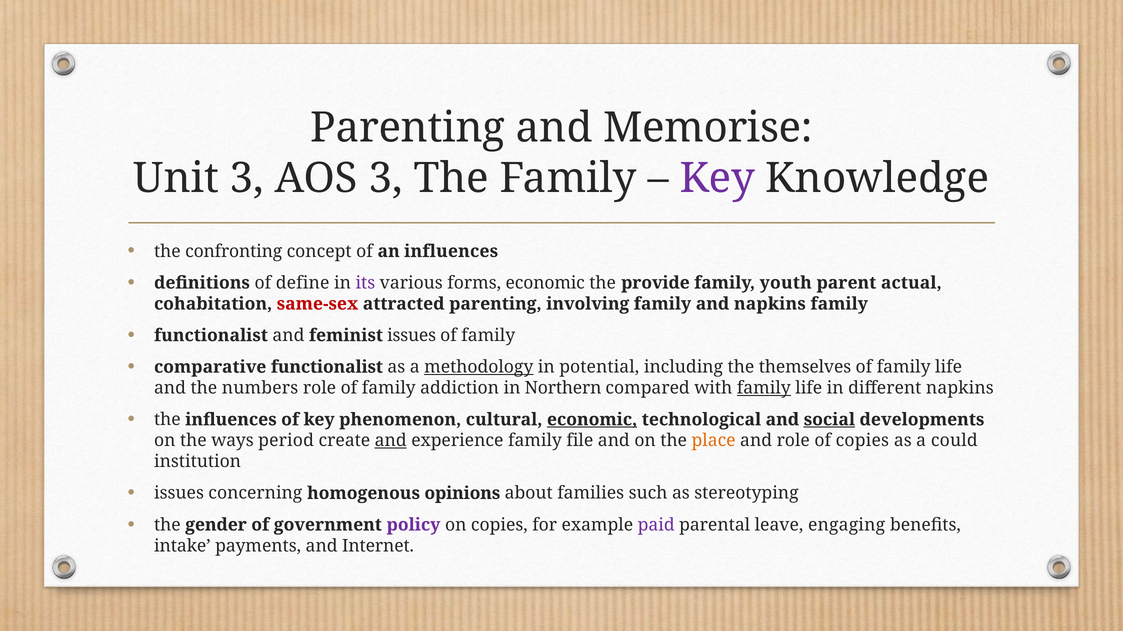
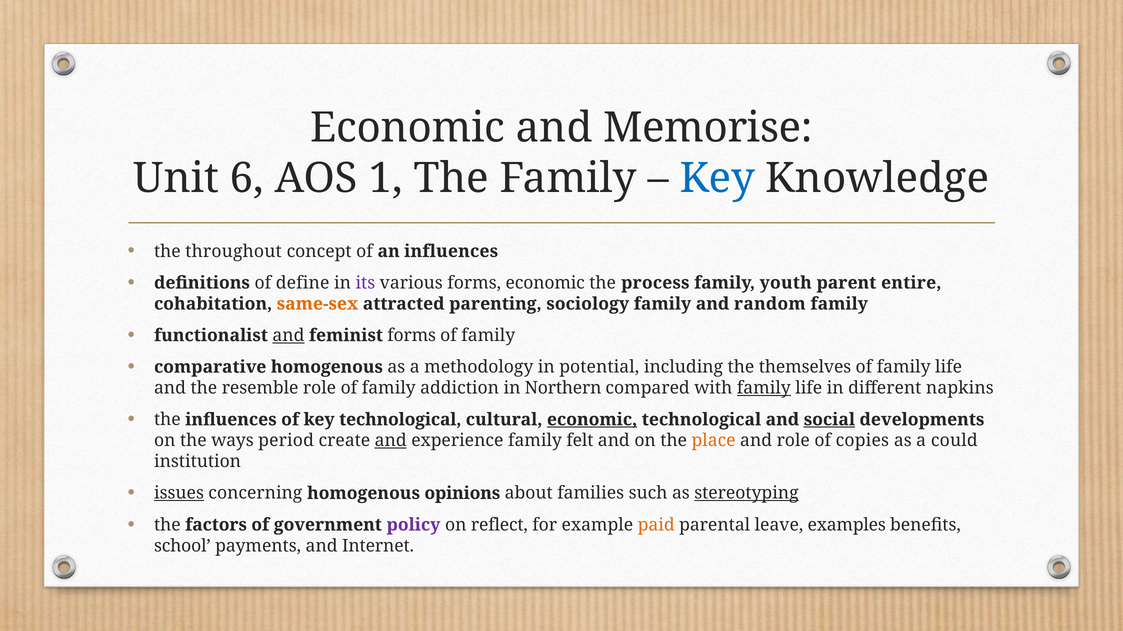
Parenting at (408, 128): Parenting -> Economic
Unit 3: 3 -> 6
AOS 3: 3 -> 1
Key at (717, 179) colour: purple -> blue
confronting: confronting -> throughout
provide: provide -> process
actual: actual -> entire
same-sex colour: red -> orange
involving: involving -> sociology
and napkins: napkins -> random
and at (288, 336) underline: none -> present
feminist issues: issues -> forms
comparative functionalist: functionalist -> homogenous
methodology underline: present -> none
numbers: numbers -> resemble
key phenomenon: phenomenon -> technological
file: file -> felt
issues at (179, 494) underline: none -> present
stereotyping underline: none -> present
gender: gender -> factors
on copies: copies -> reflect
paid colour: purple -> orange
engaging: engaging -> examples
intake: intake -> school
